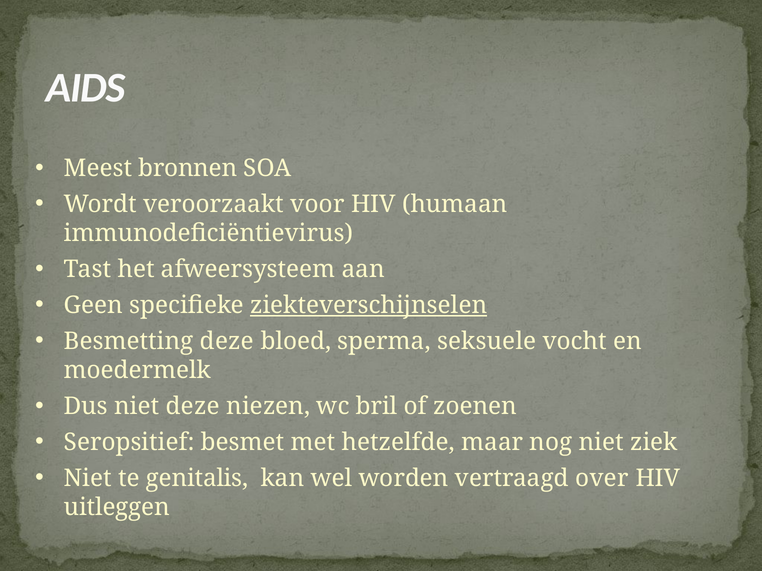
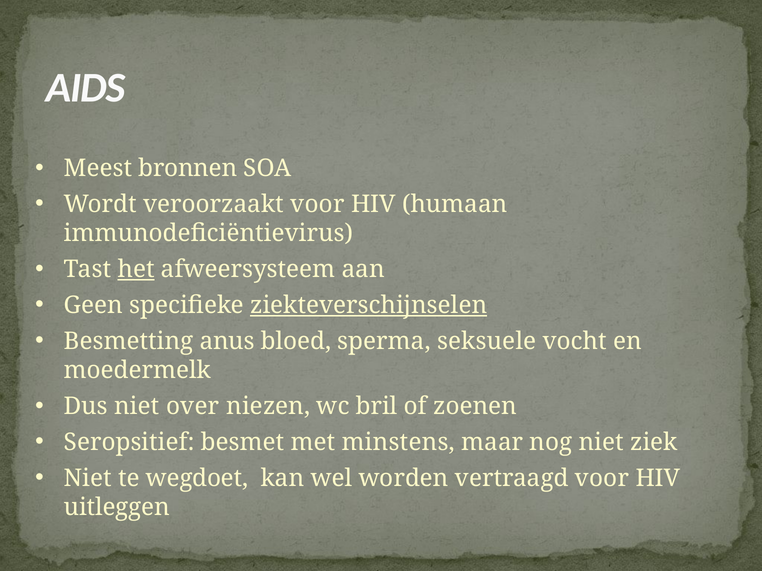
het underline: none -> present
Besmetting deze: deze -> anus
niet deze: deze -> over
hetzelfde: hetzelfde -> minstens
genitalis: genitalis -> wegdoet
vertraagd over: over -> voor
